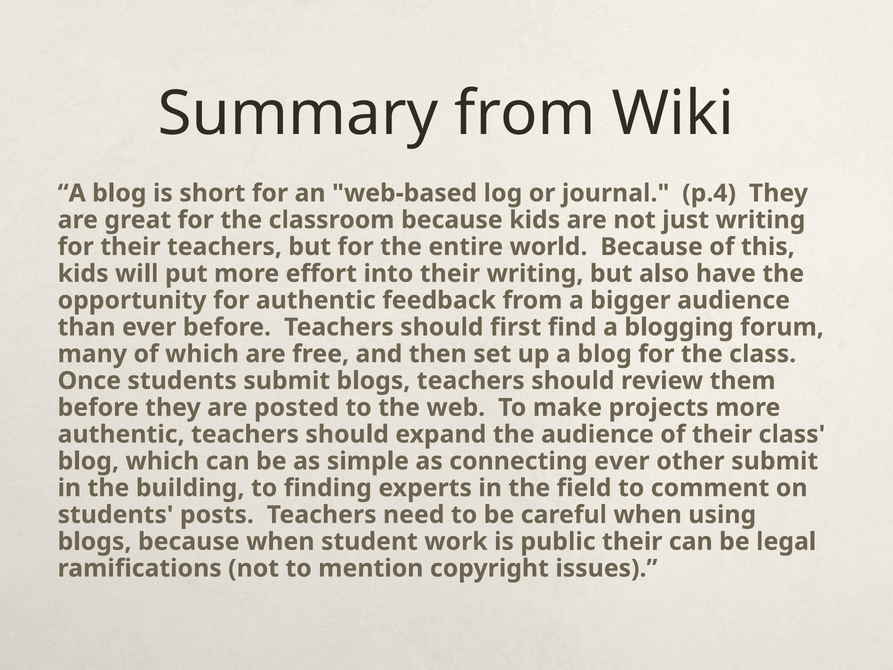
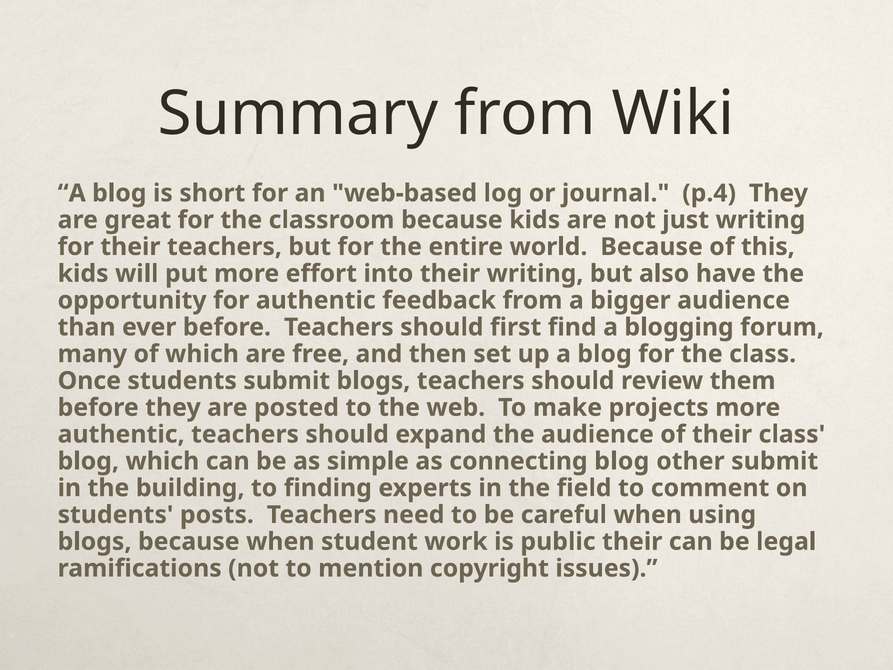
connecting ever: ever -> blog
